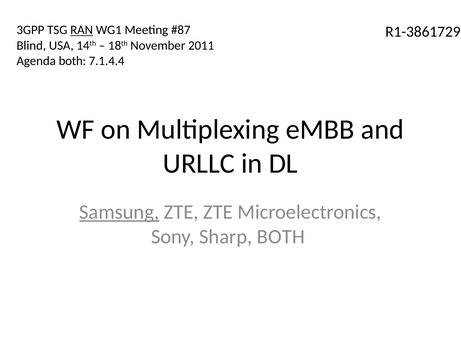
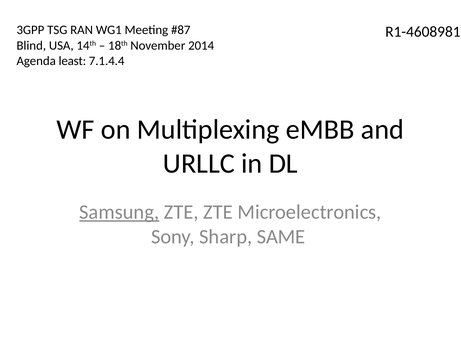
RAN underline: present -> none
R1-3861729: R1-3861729 -> R1-4608981
2011: 2011 -> 2014
Agenda both: both -> least
Sharp BOTH: BOTH -> SAME
